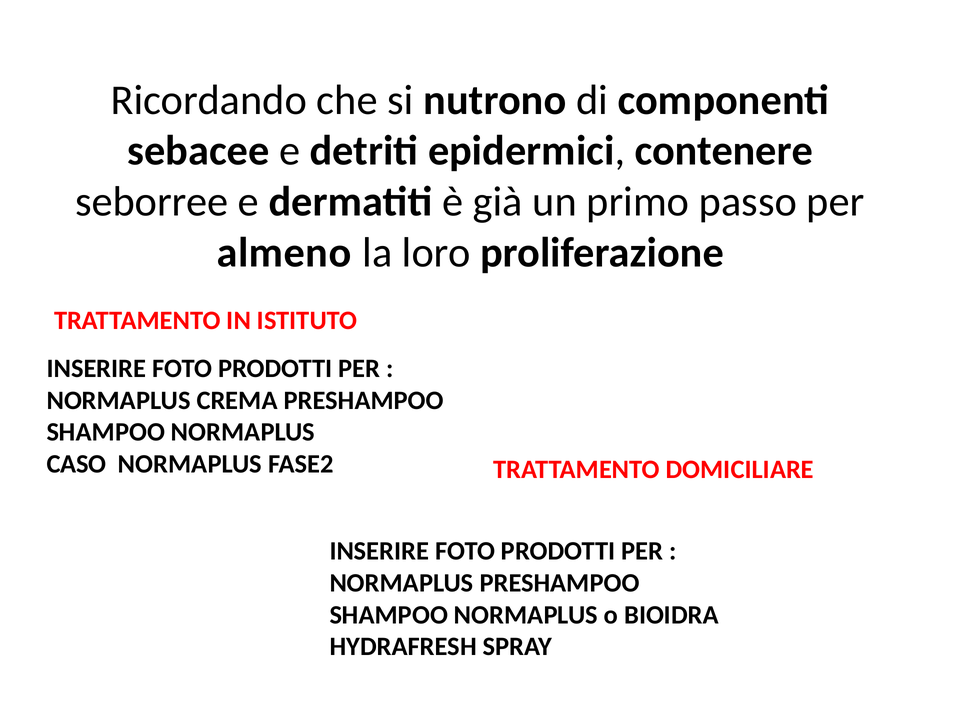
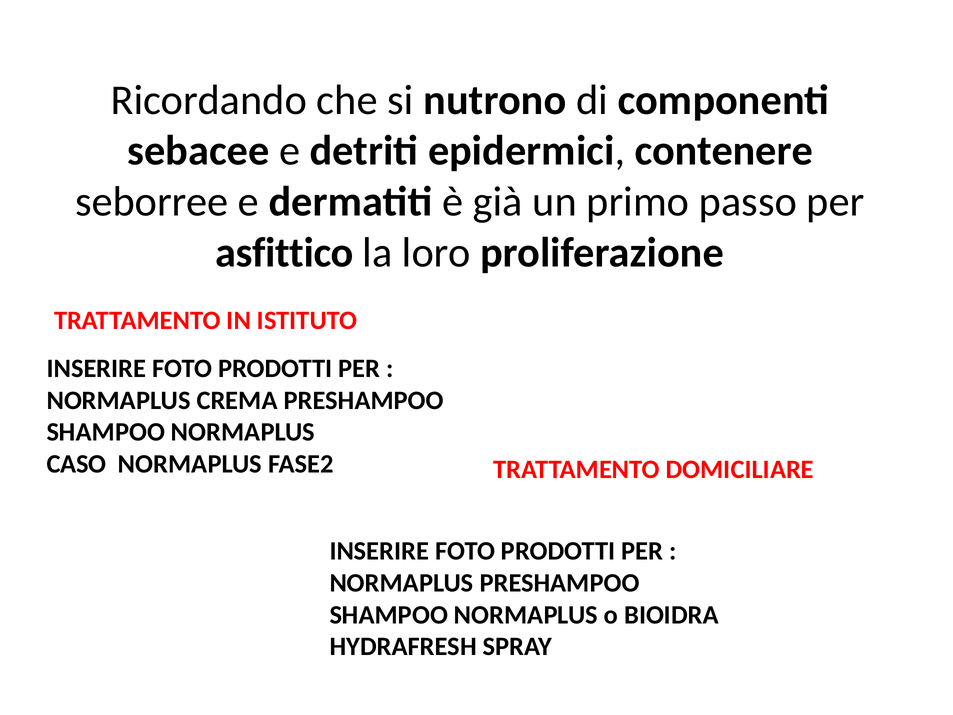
almeno: almeno -> asfittico
